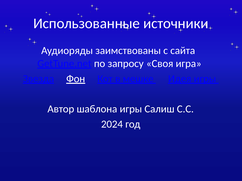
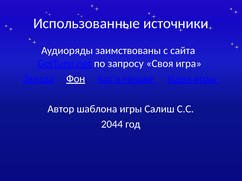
2024: 2024 -> 2044
